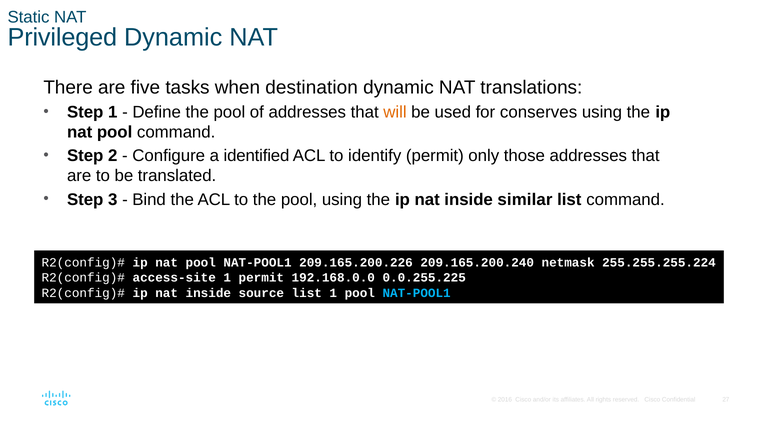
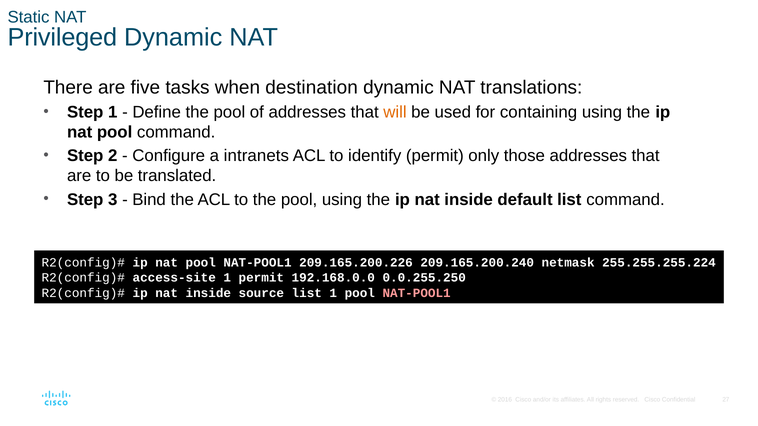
conserves: conserves -> containing
identified: identified -> intranets
similar: similar -> default
0.0.255.225: 0.0.255.225 -> 0.0.255.250
NAT-POOL1 at (417, 293) colour: light blue -> pink
